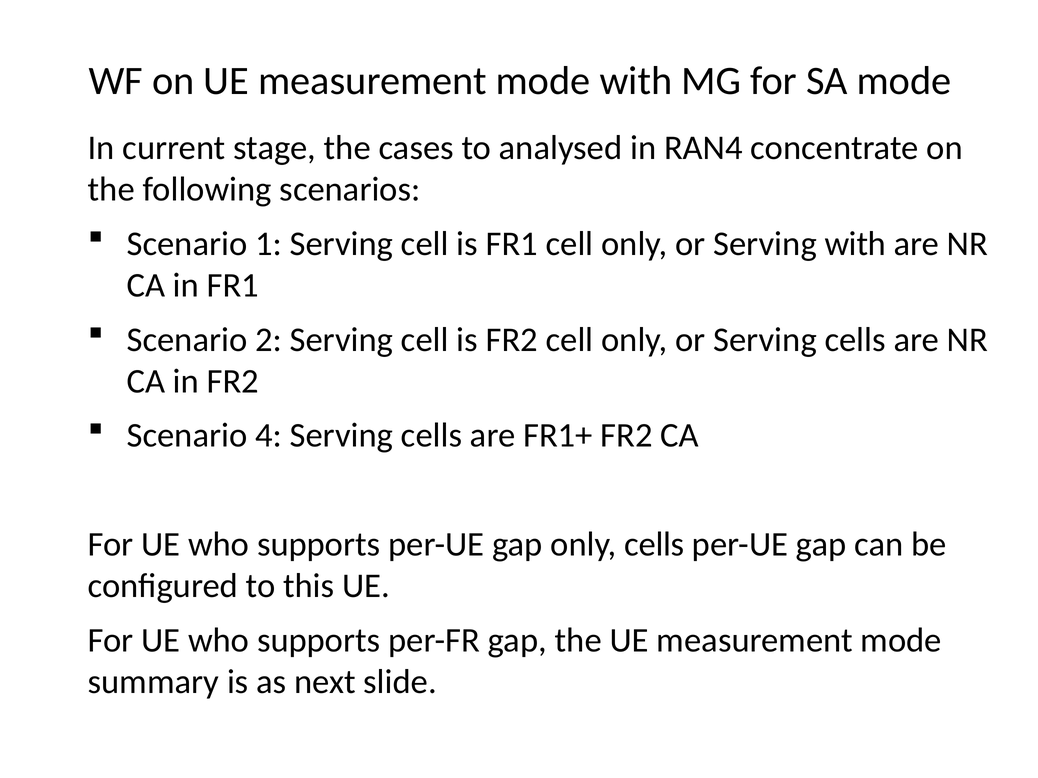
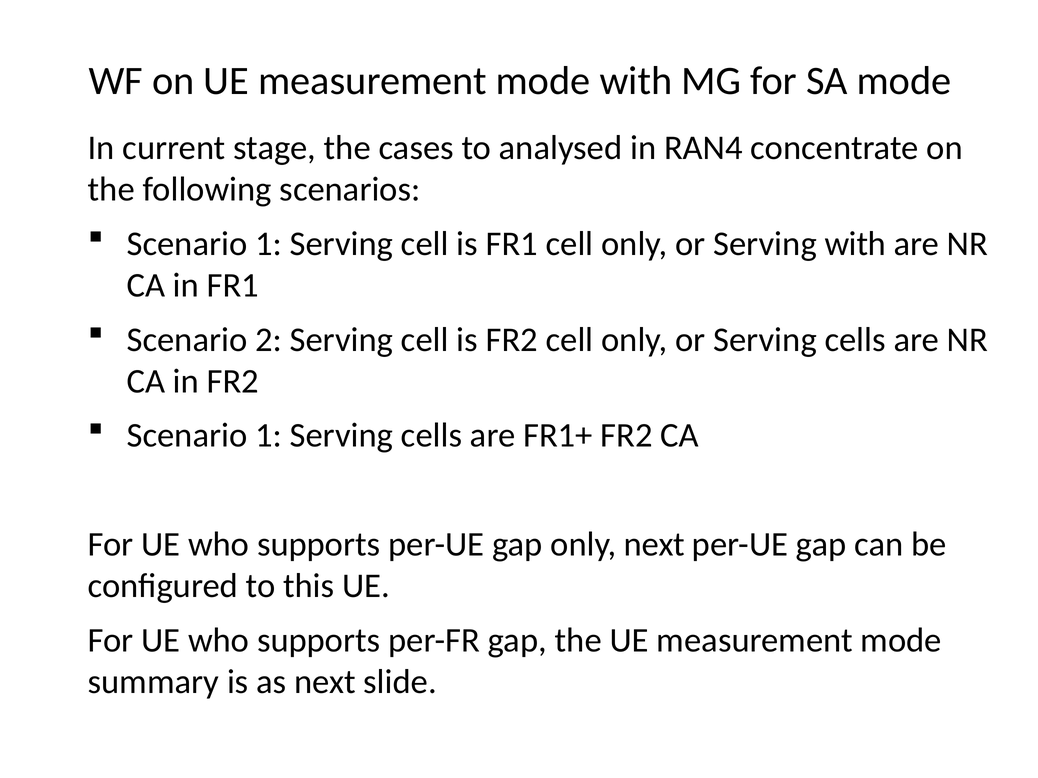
4 at (269, 436): 4 -> 1
only cells: cells -> next
